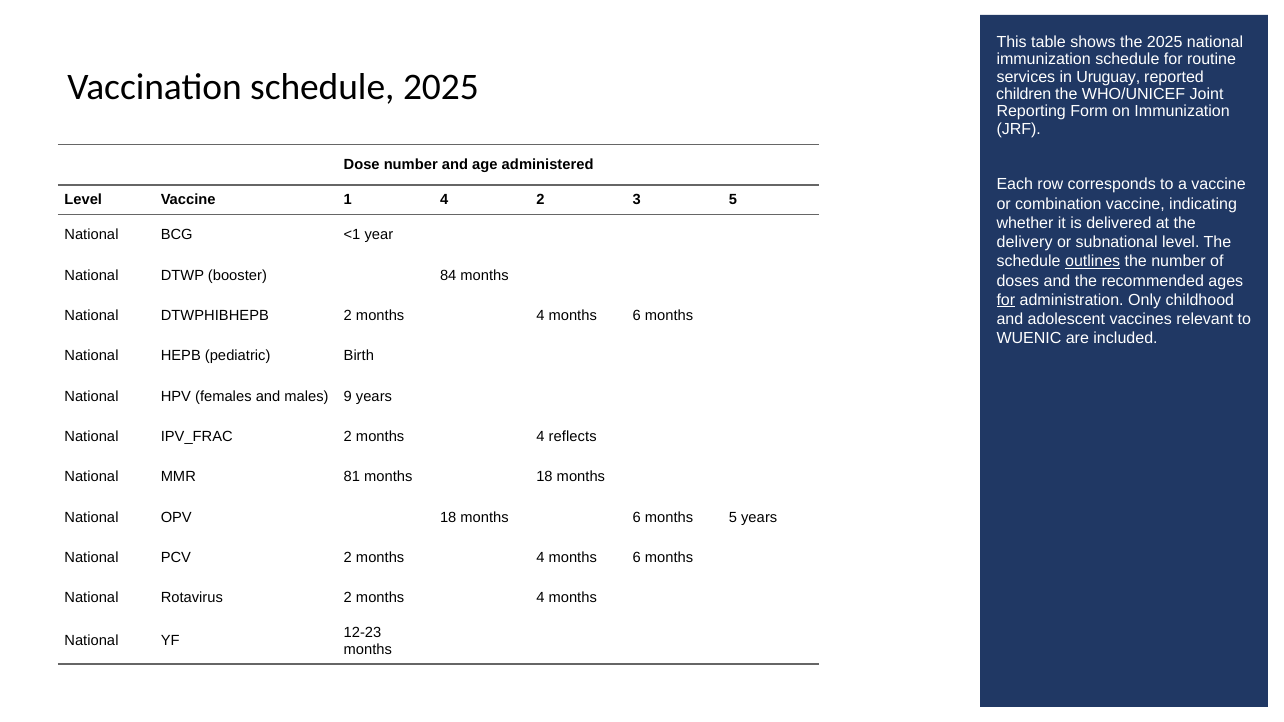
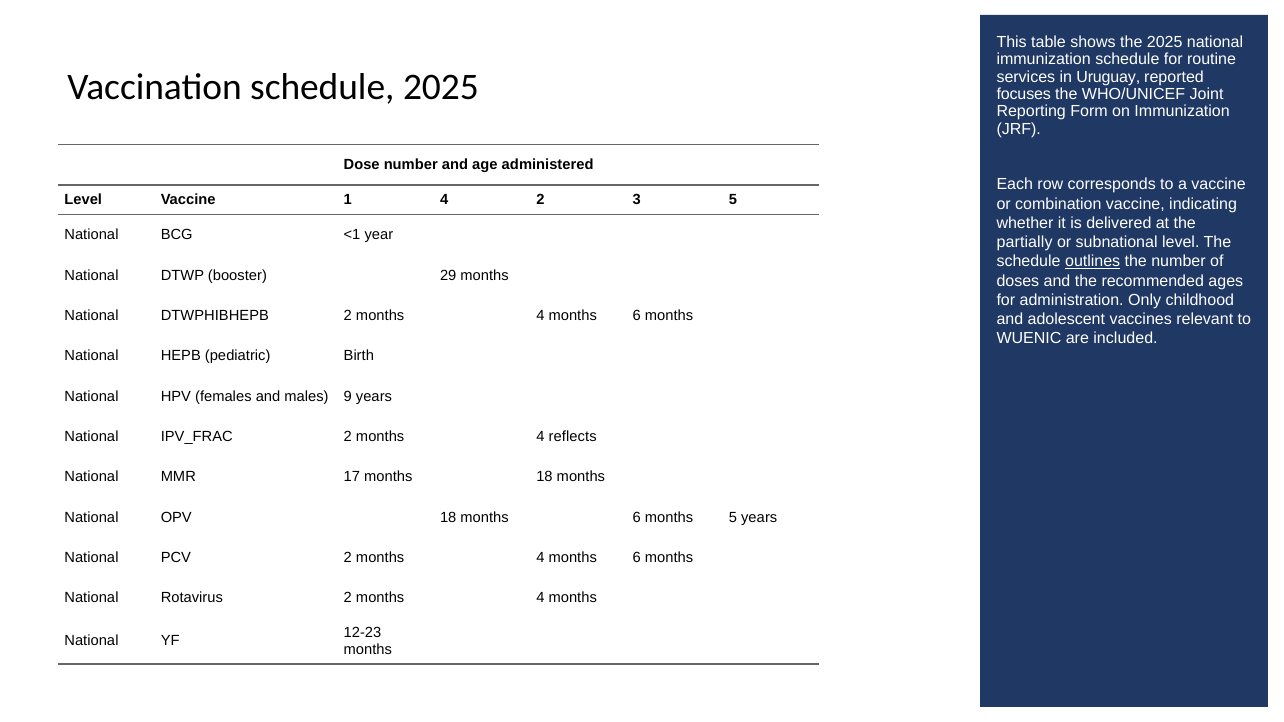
children: children -> focuses
delivery: delivery -> partially
84: 84 -> 29
for at (1006, 300) underline: present -> none
81: 81 -> 17
